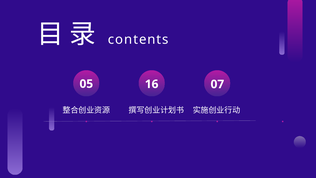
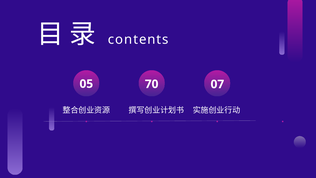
16: 16 -> 70
